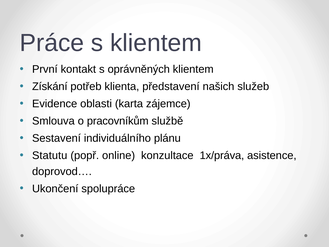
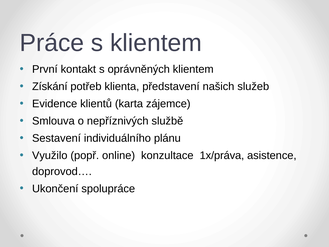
oblasti: oblasti -> klientů
pracovníkům: pracovníkům -> nepříznivých
Statutu: Statutu -> Využilo
